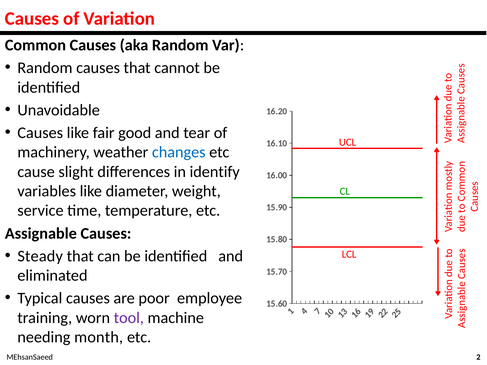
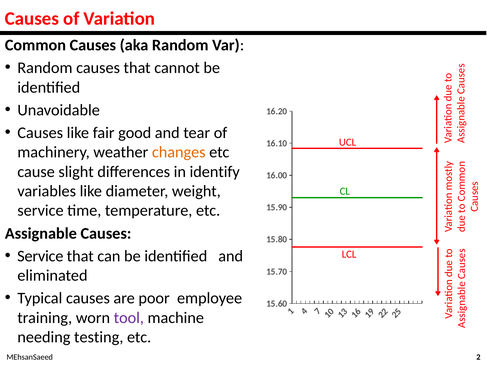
changes colour: blue -> orange
Steady at (40, 256): Steady -> Service
month: month -> testing
